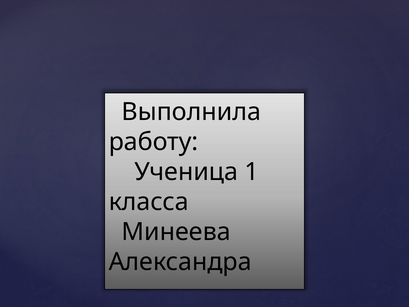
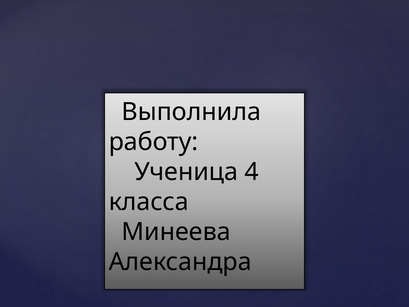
1: 1 -> 4
